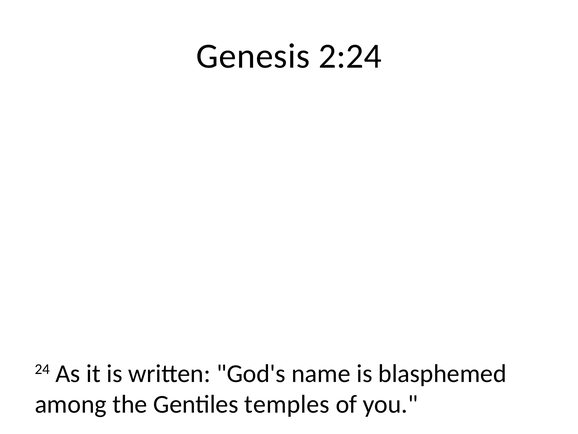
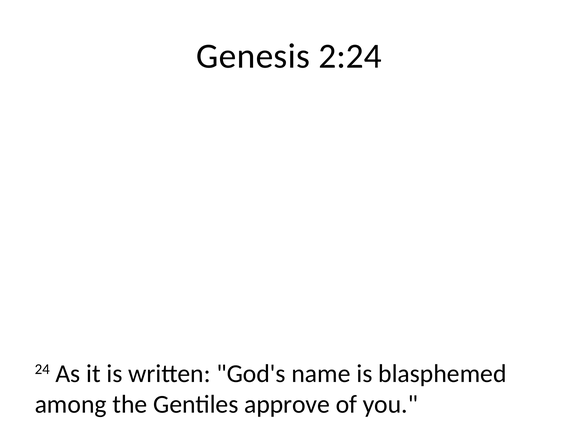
temples: temples -> approve
